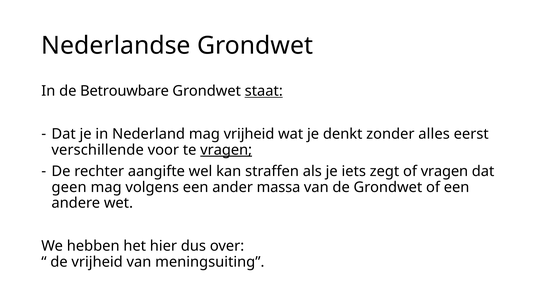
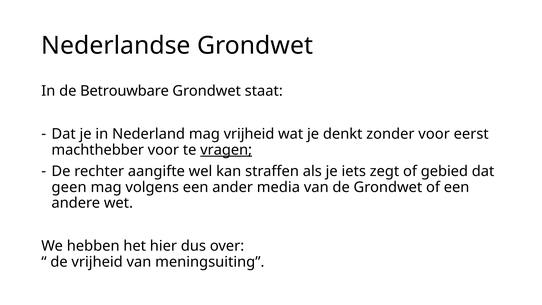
staat underline: present -> none
zonder alles: alles -> voor
verschillende: verschillende -> machthebber
of vragen: vragen -> gebied
massa: massa -> media
